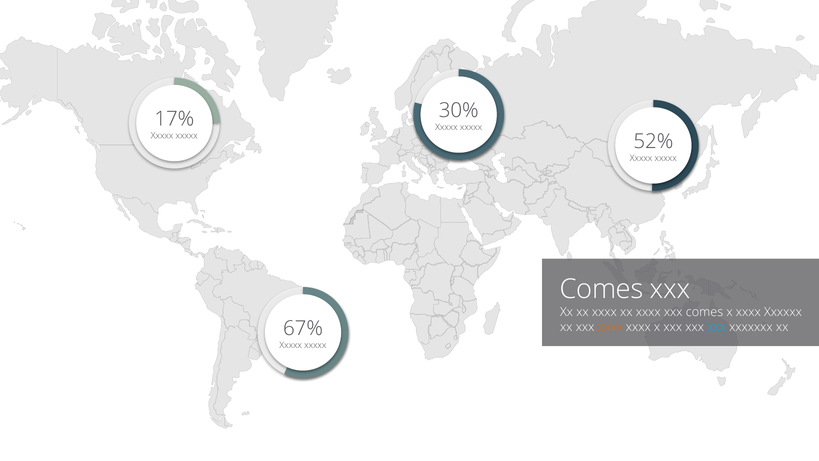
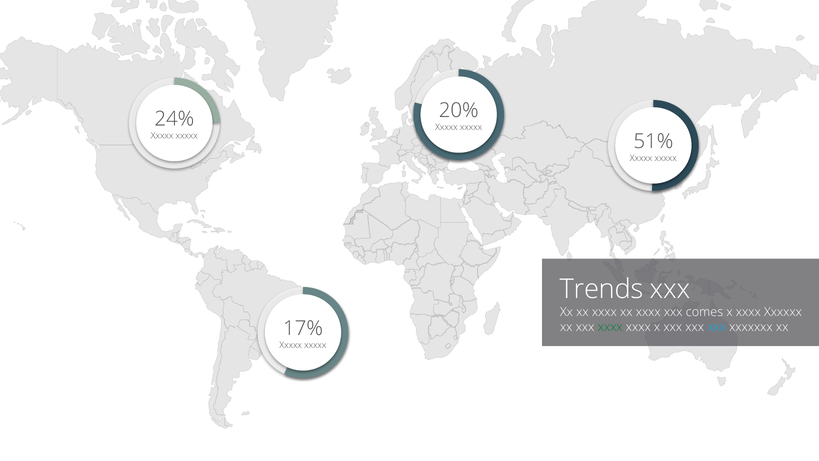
30%: 30% -> 20%
17%: 17% -> 24%
52%: 52% -> 51%
Comes at (602, 289): Comes -> Trends
67%: 67% -> 17%
xxxx at (610, 327) colour: orange -> green
